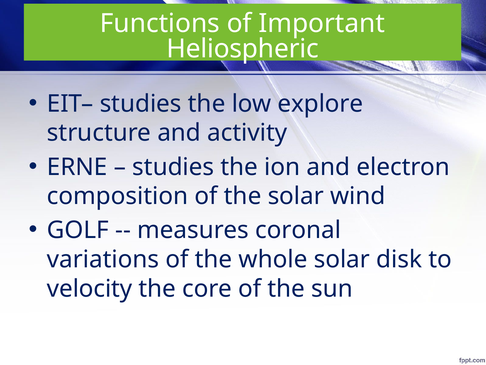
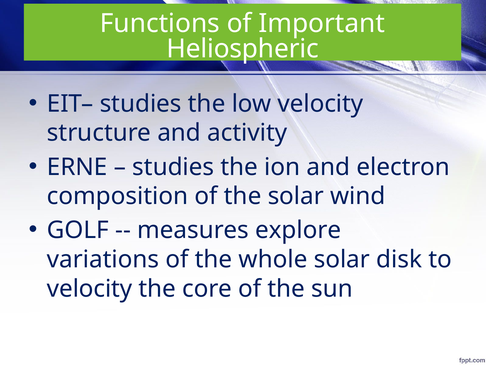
low explore: explore -> velocity
coronal: coronal -> explore
